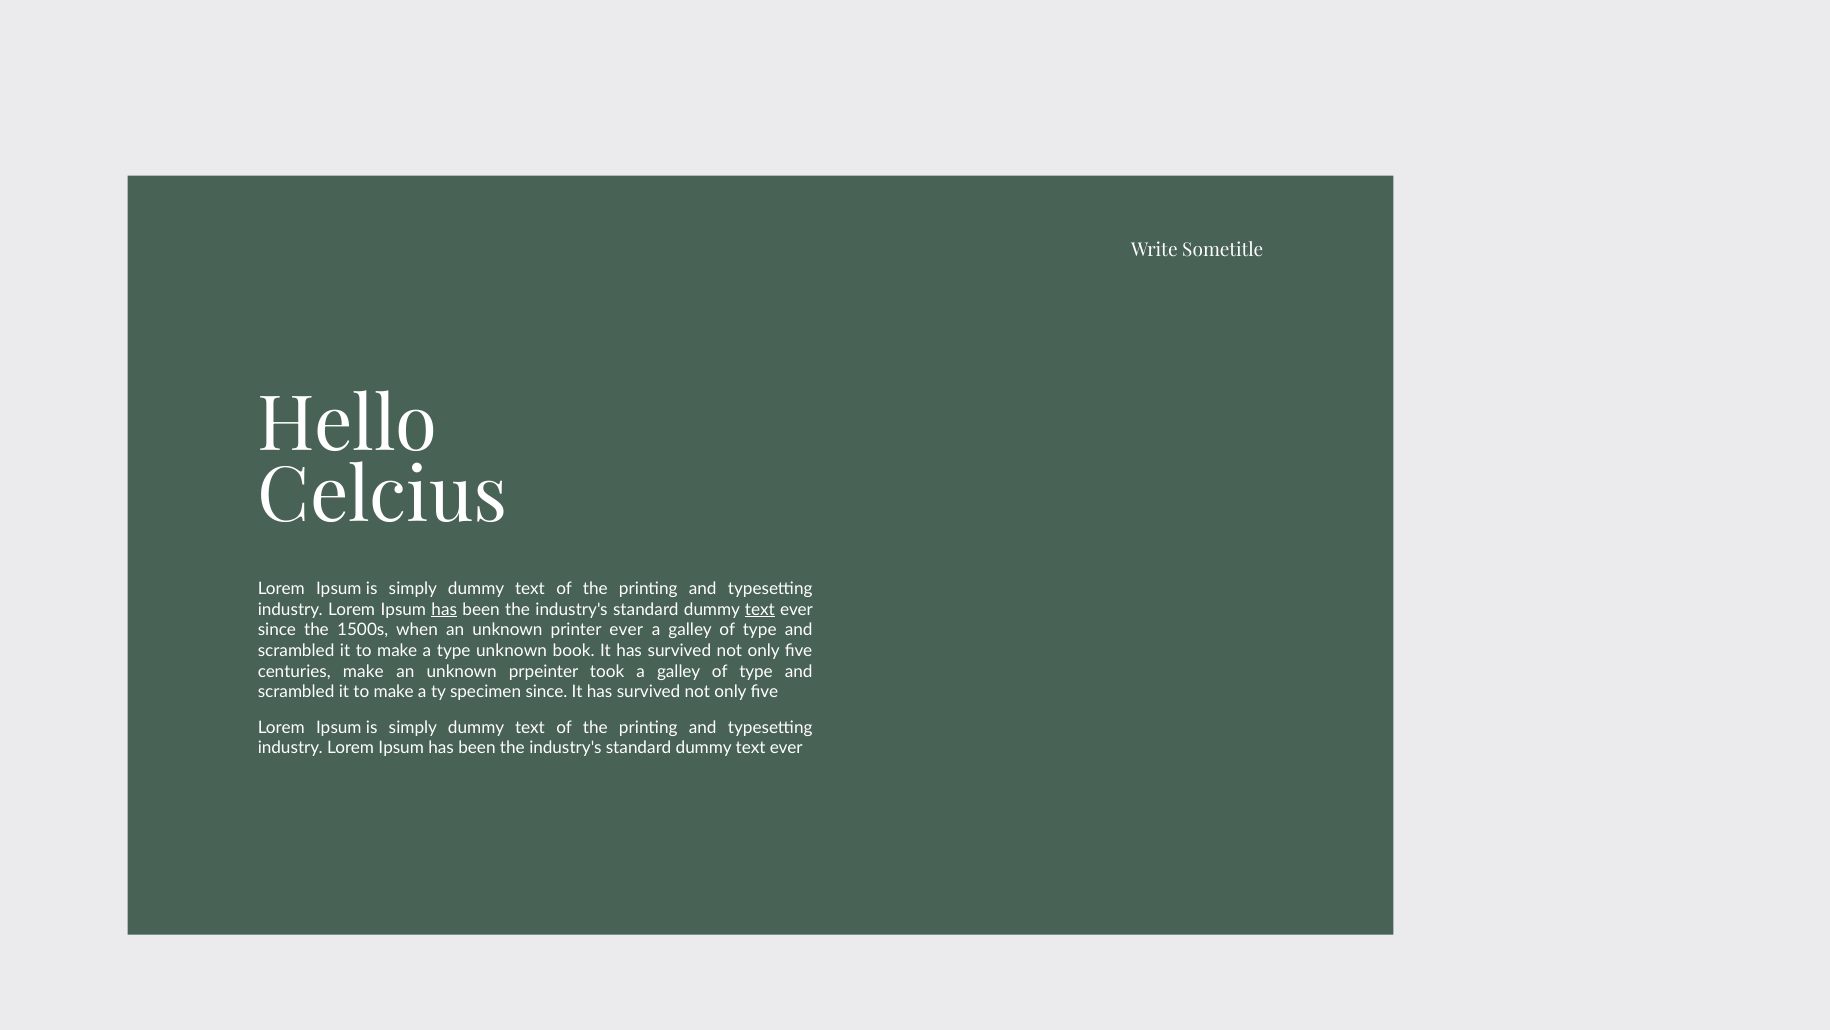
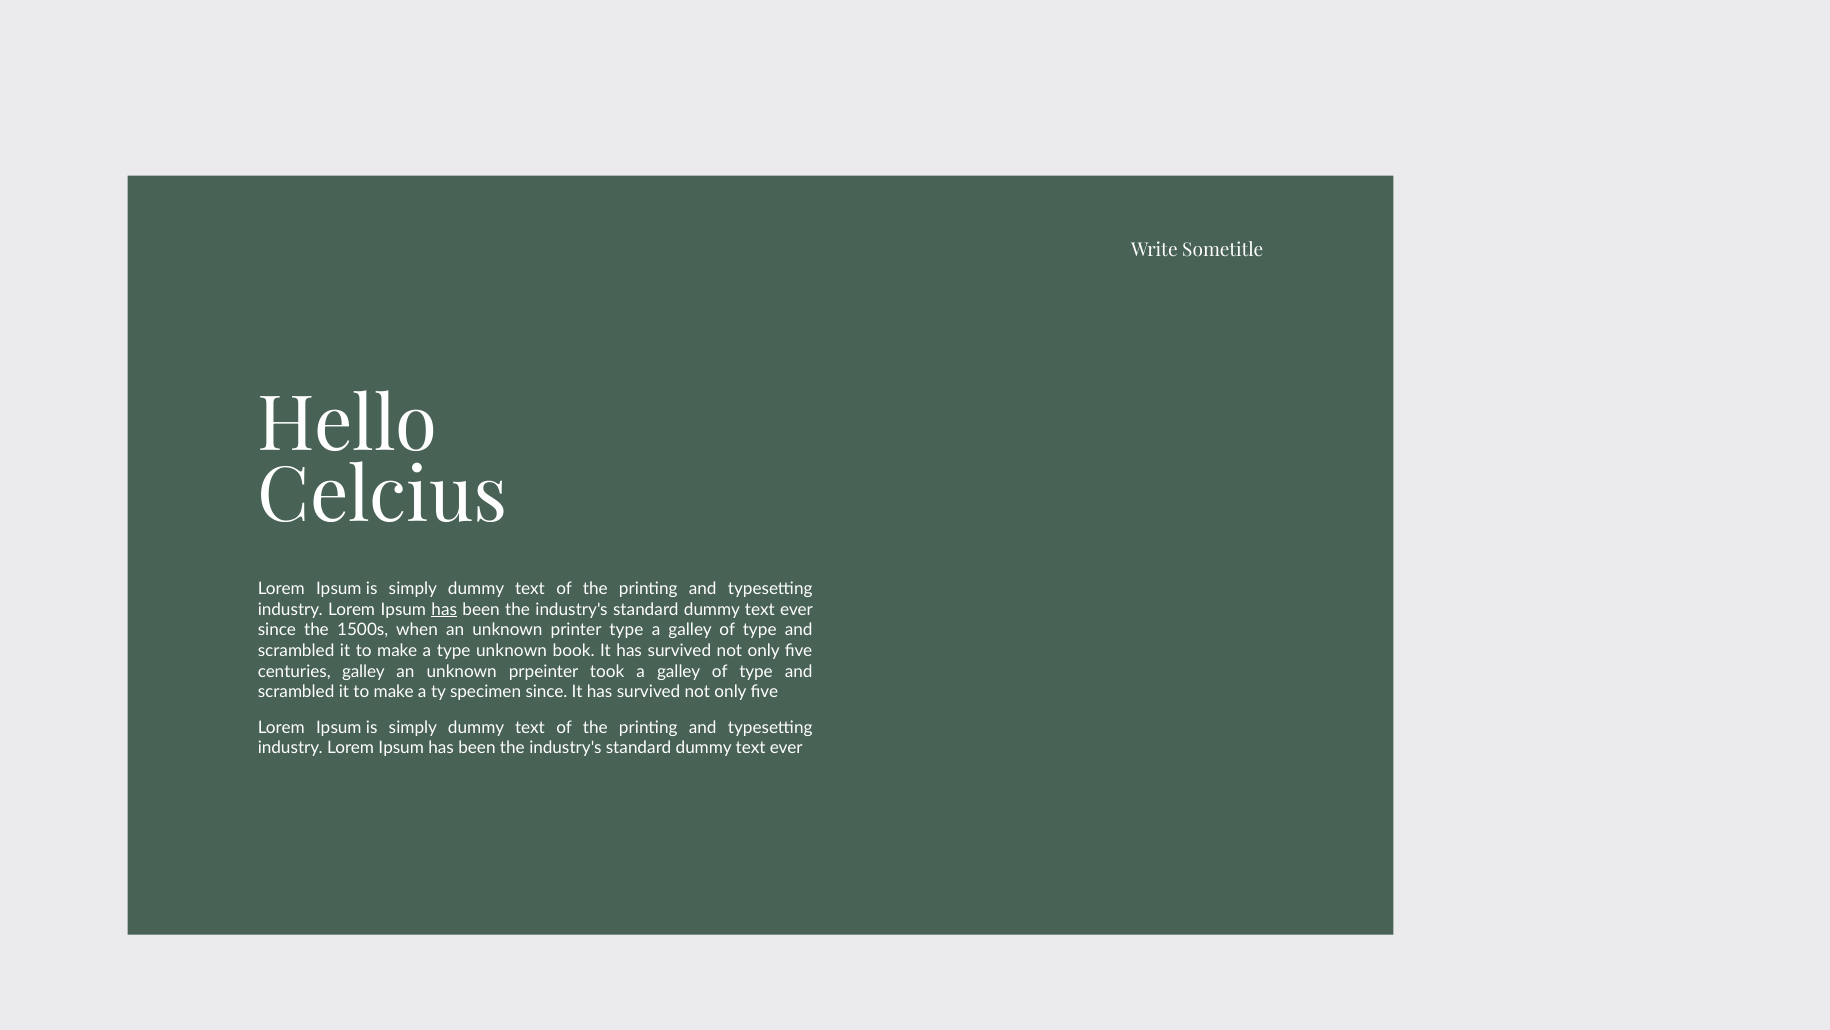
text at (760, 609) underline: present -> none
printer ever: ever -> type
centuries make: make -> galley
